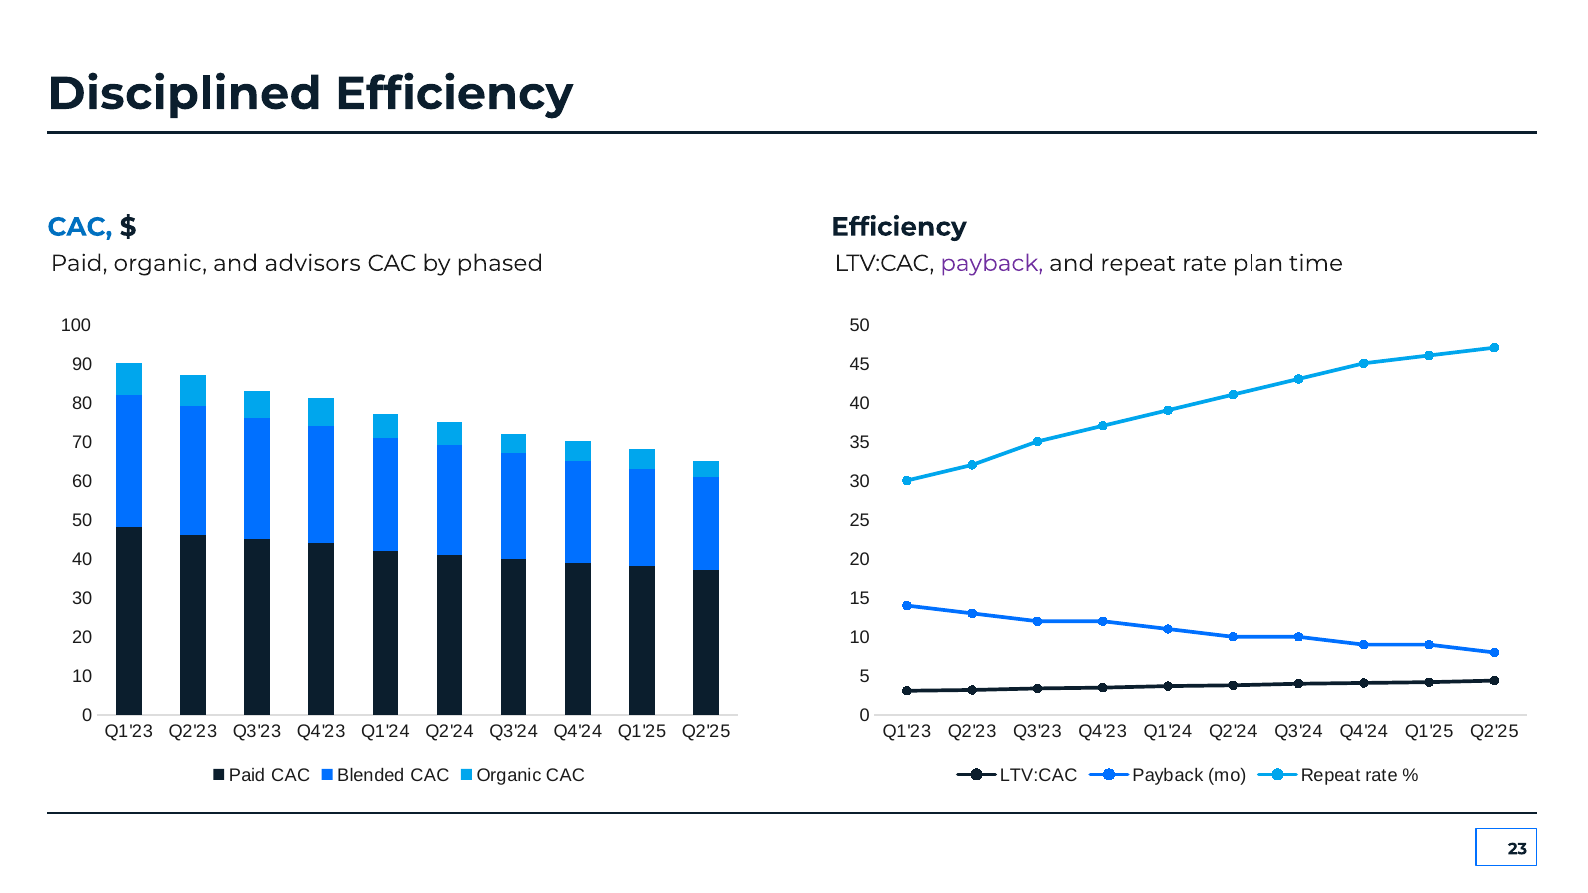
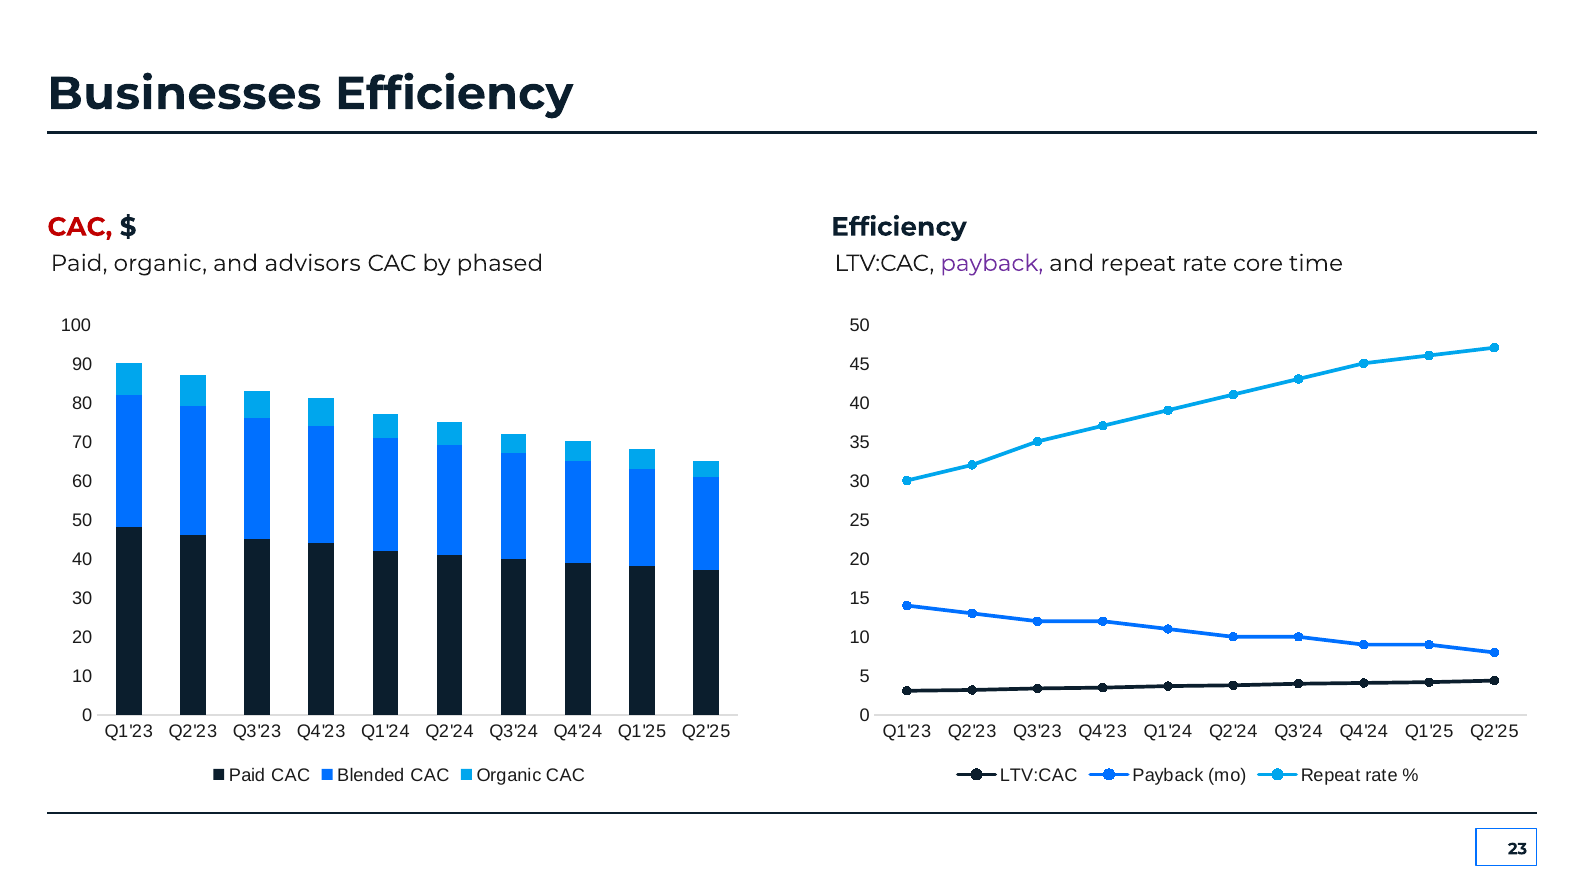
Disciplined: Disciplined -> Businesses
CAC at (80, 227) colour: blue -> red
plan: plan -> core
